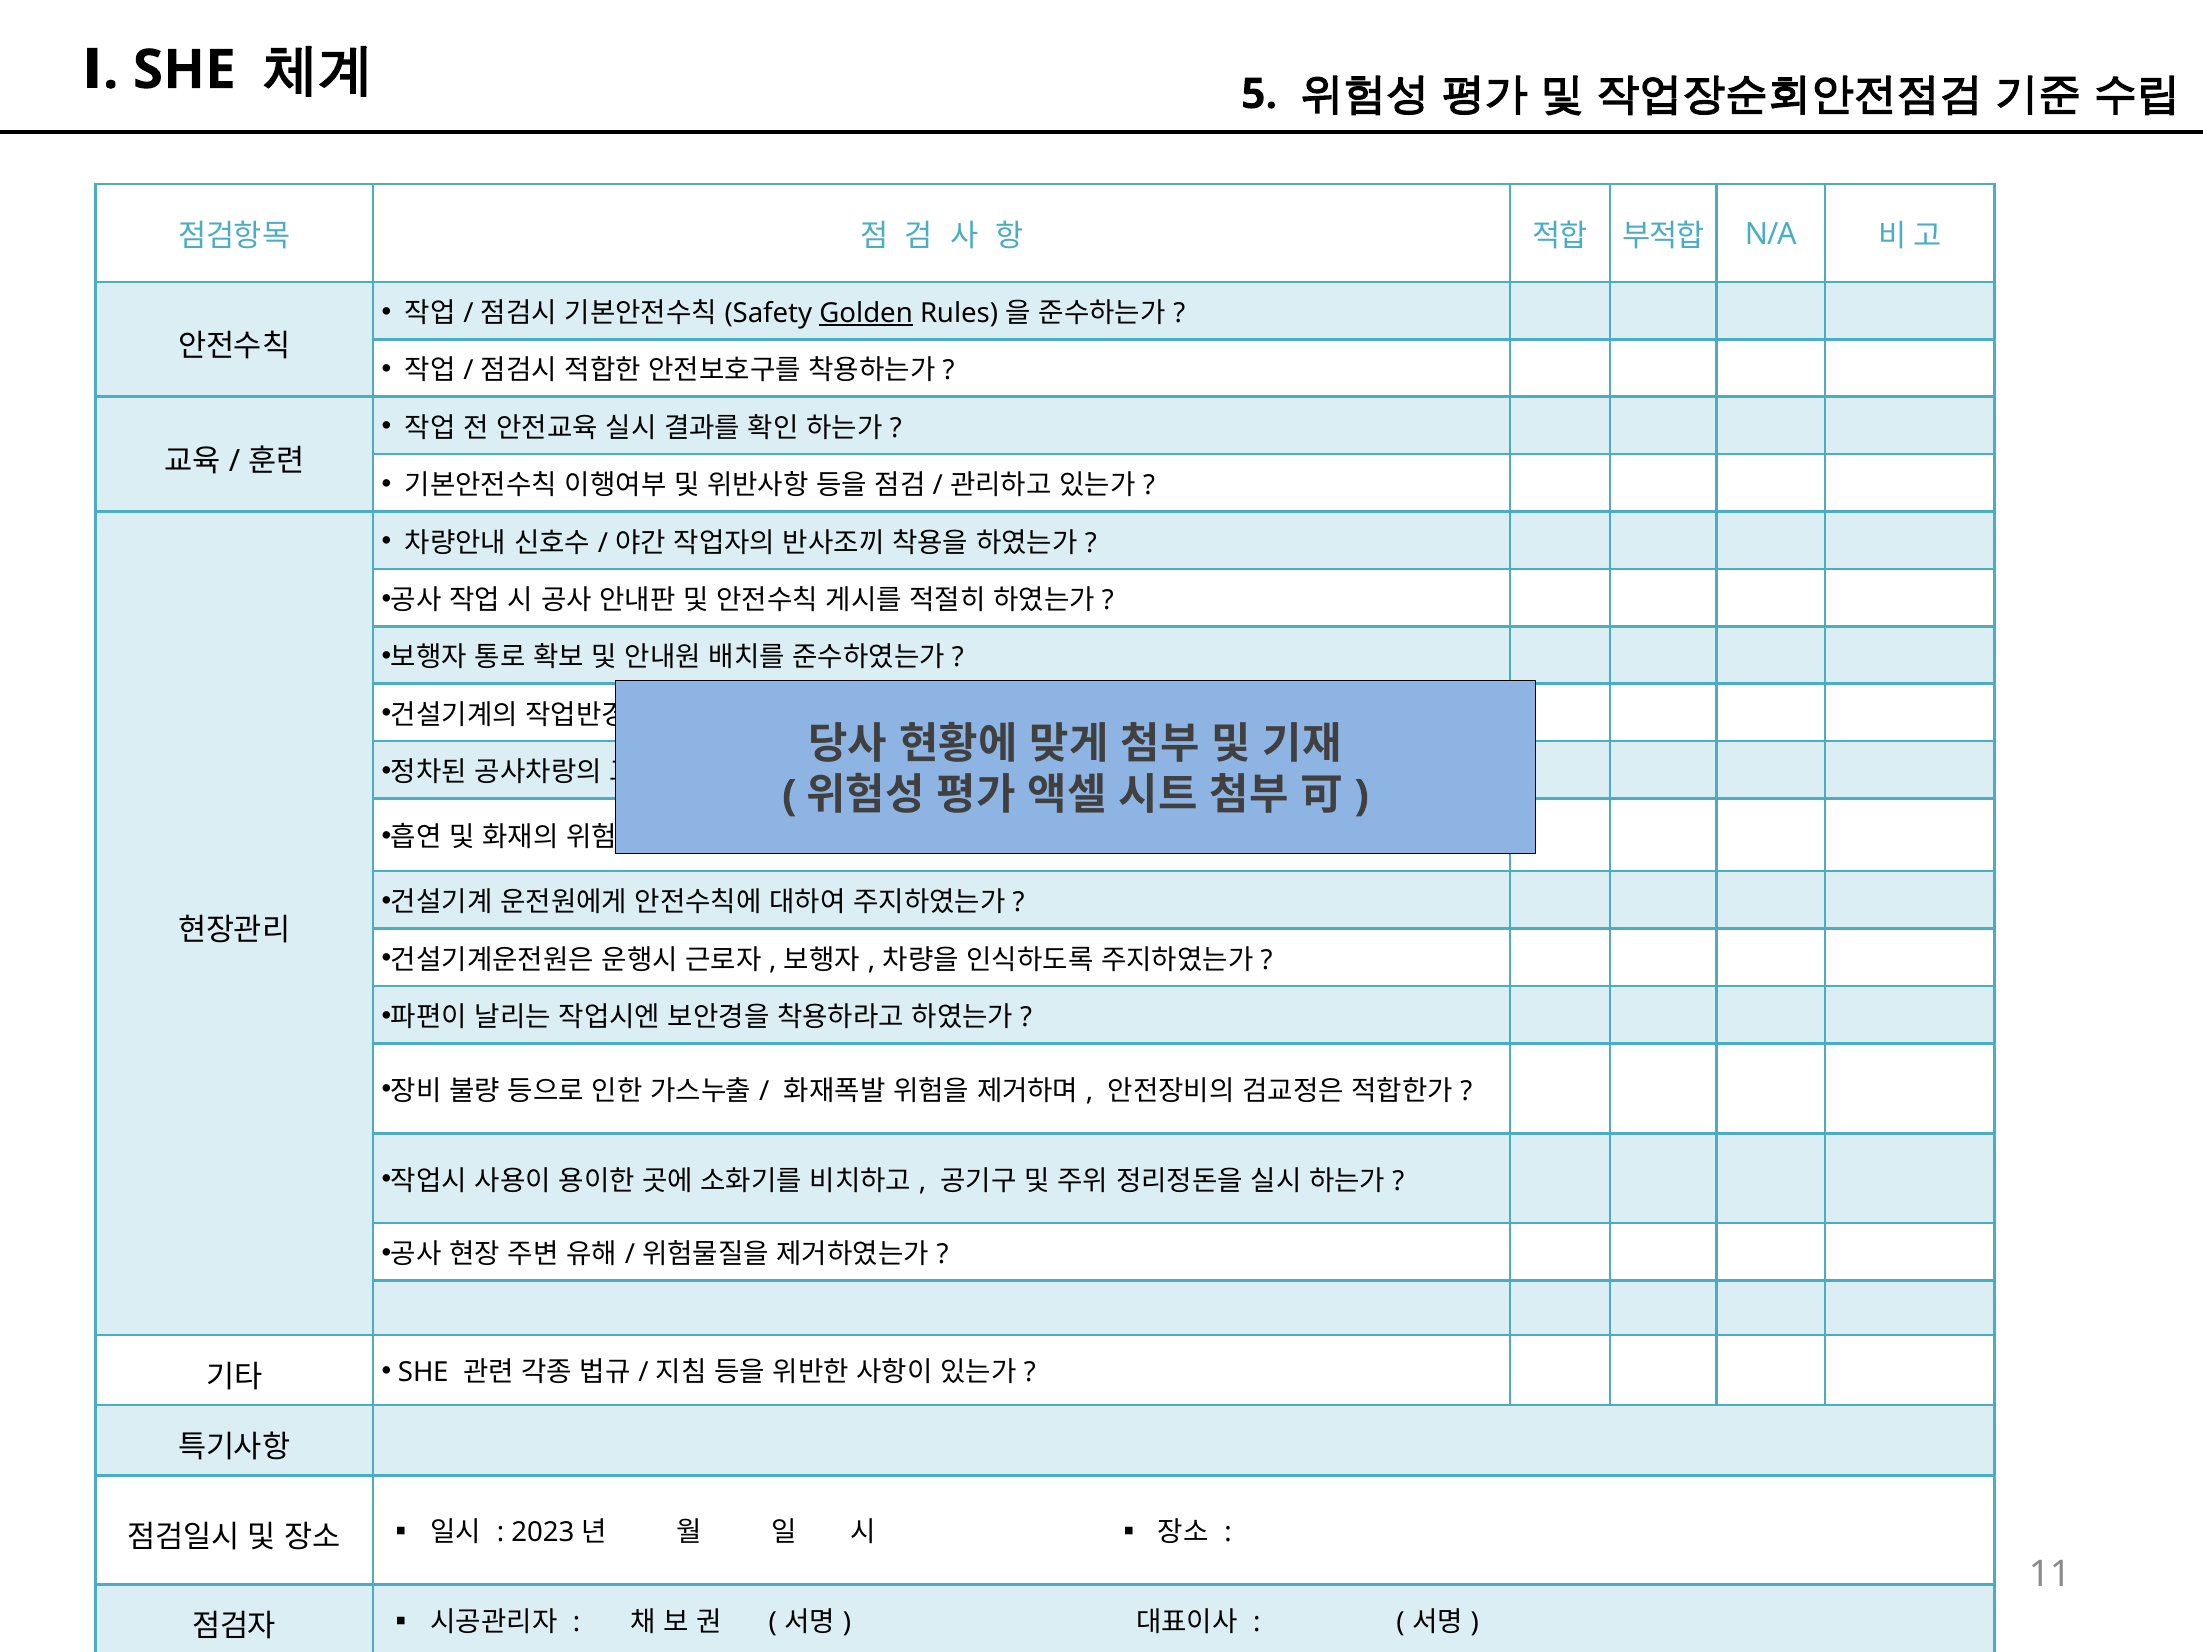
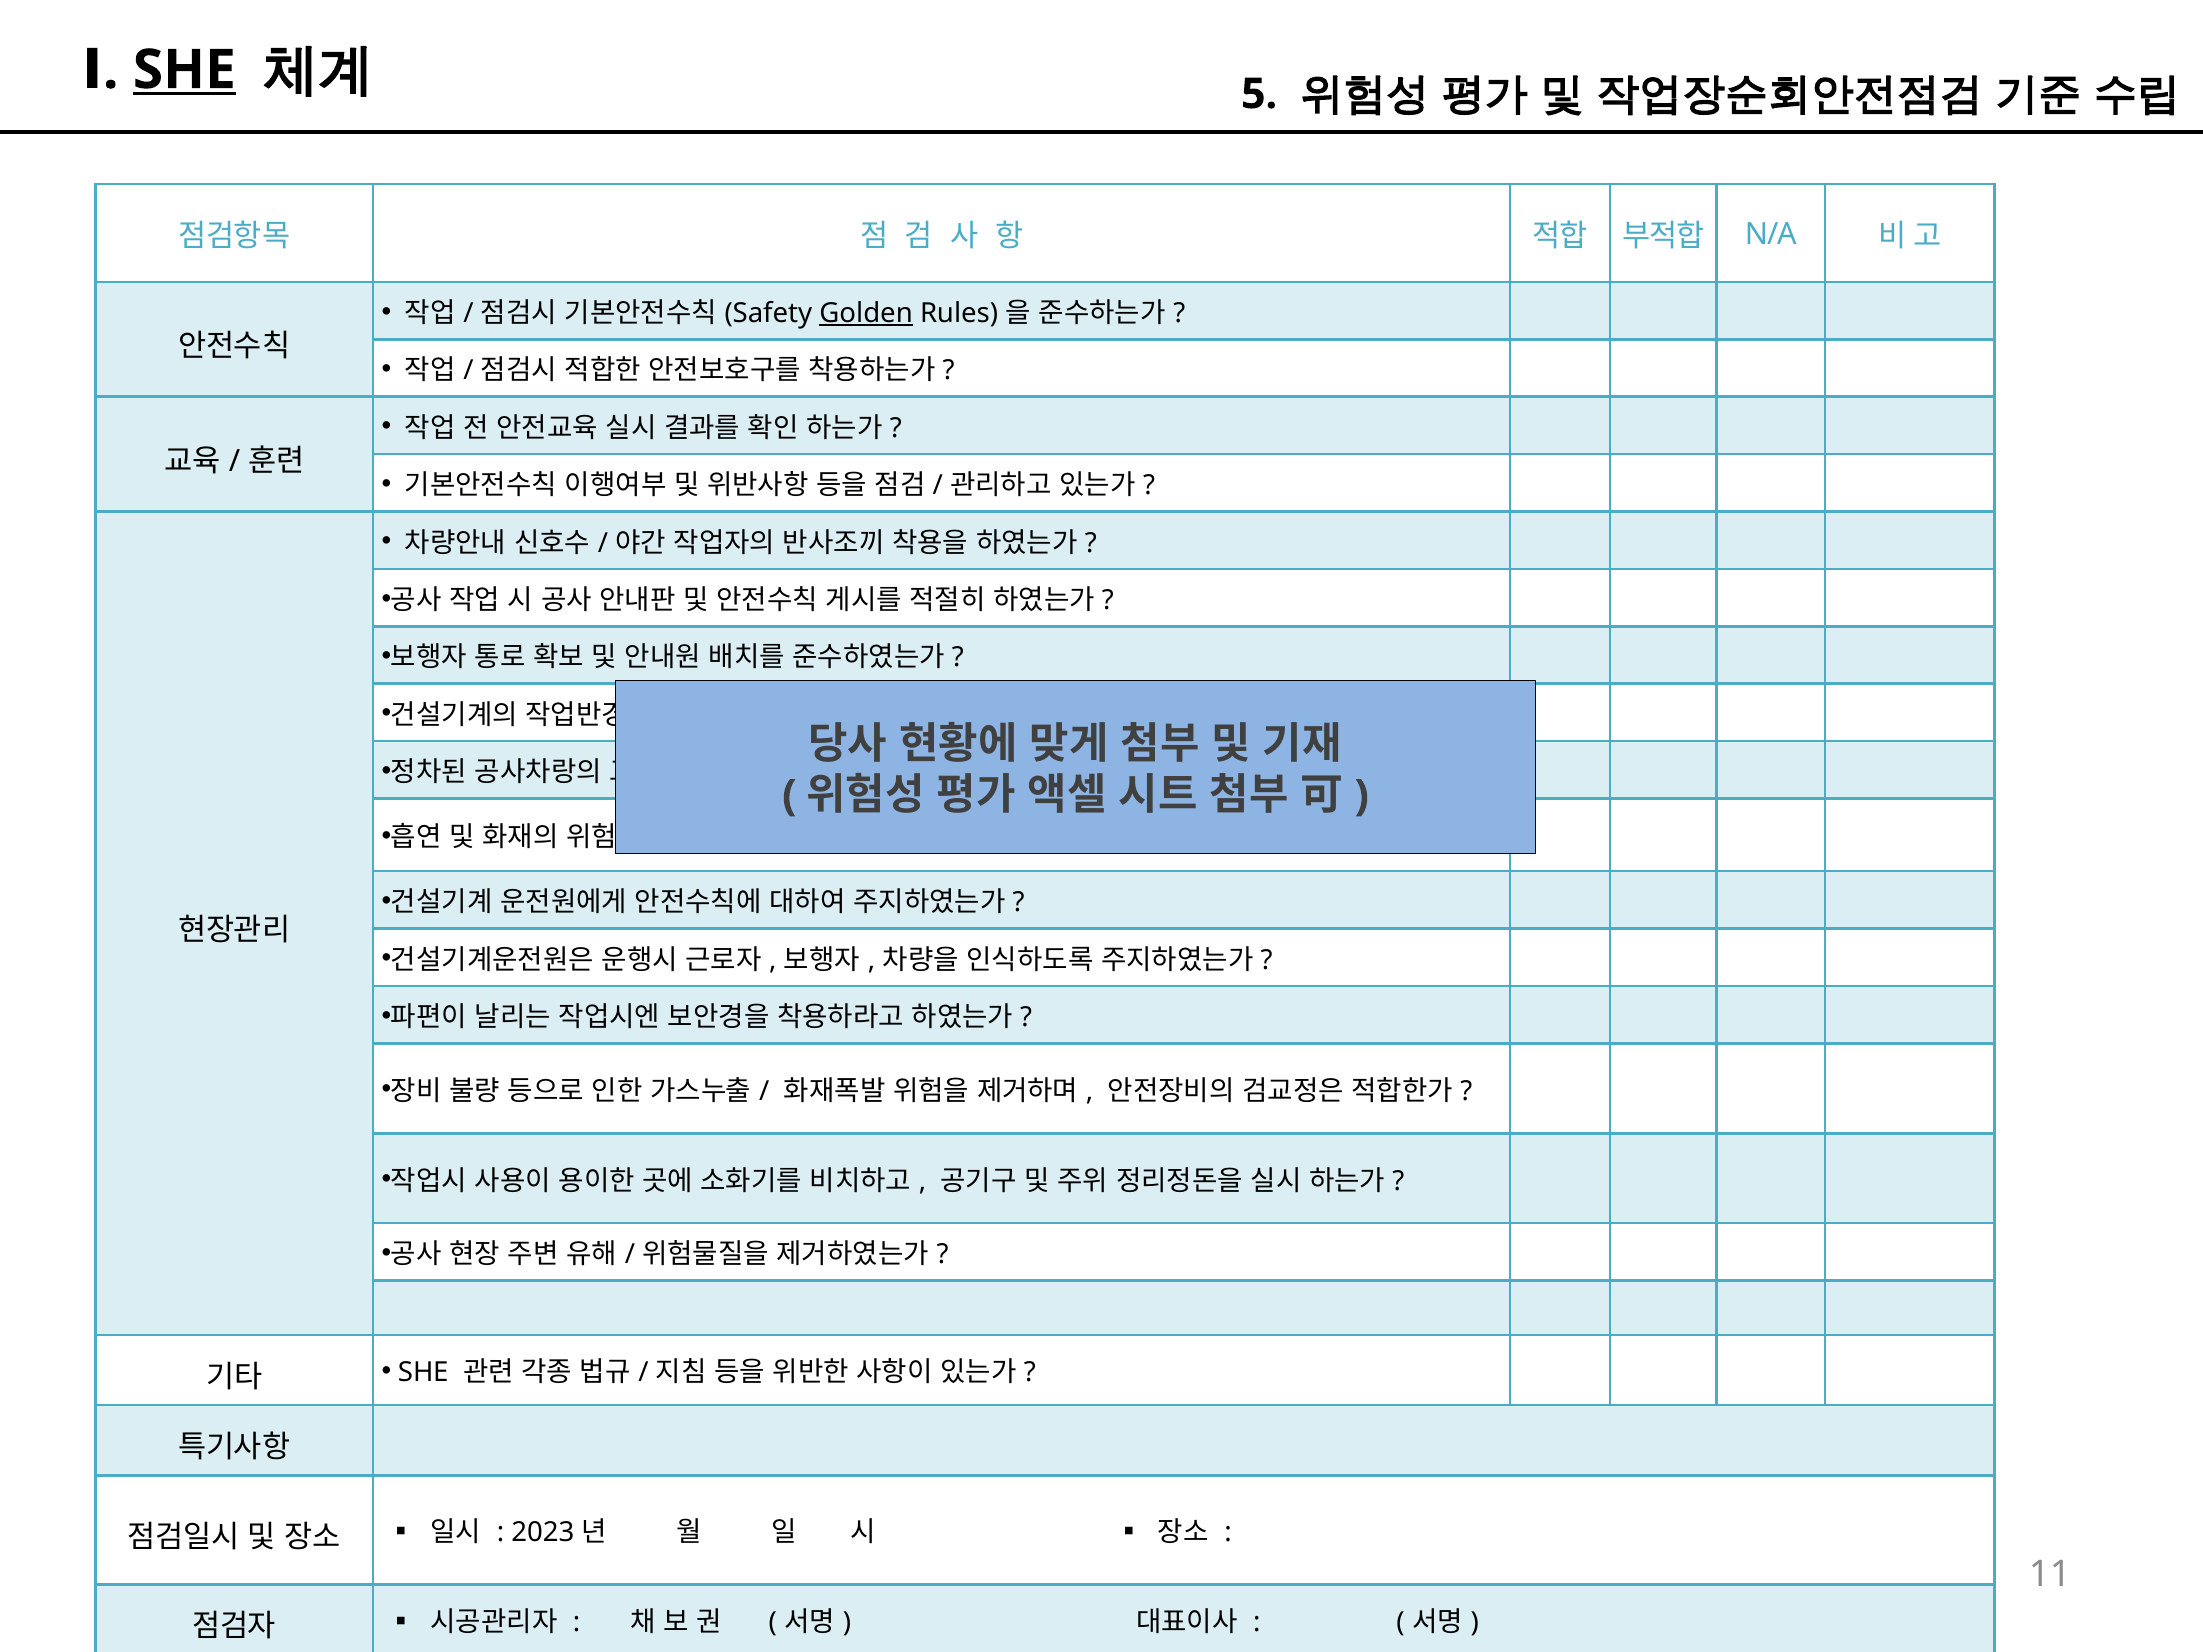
SHE at (184, 70) underline: none -> present
